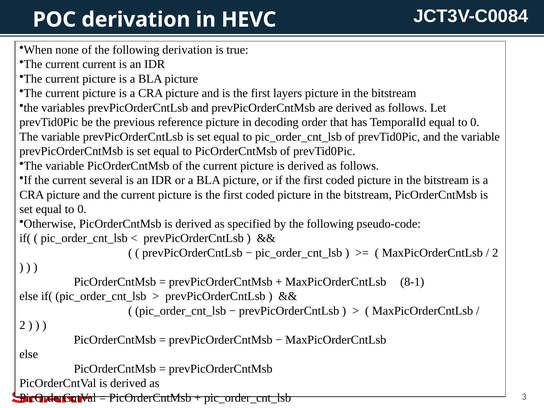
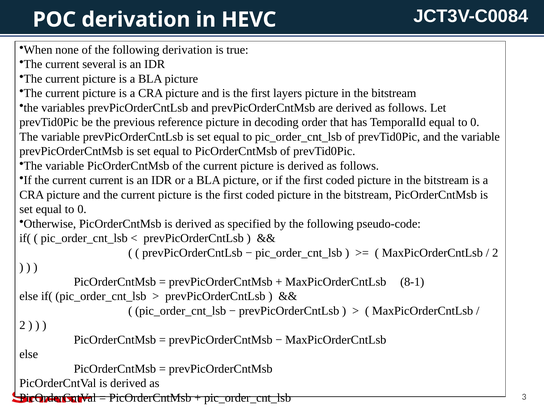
current current: current -> several
current several: several -> current
